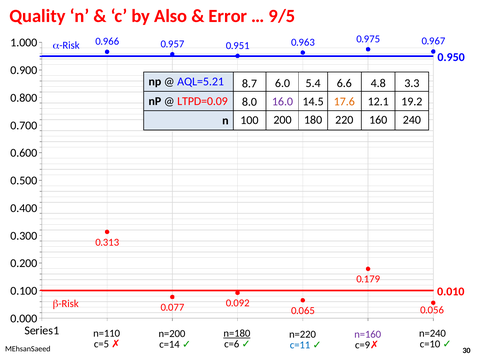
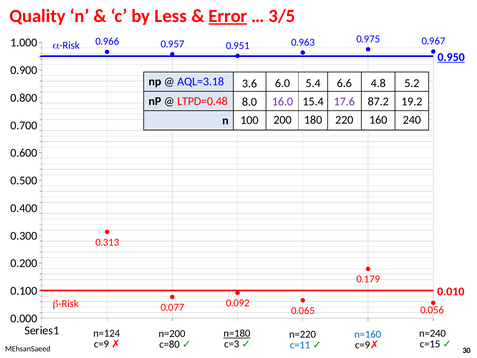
Also: Also -> Less
Error underline: none -> present
9/5: 9/5 -> 3/5
0.950 underline: none -> present
AQL=5.21: AQL=5.21 -> AQL=3.18
3.3: 3.3 -> 5.2
8.7: 8.7 -> 3.6
LTPD=0.09: LTPD=0.09 -> LTPD=0.48
14.5: 14.5 -> 15.4
17.6 colour: orange -> purple
12.1: 12.1 -> 87.2
n=110: n=110 -> n=124
n=160 colour: purple -> blue
c=5: c=5 -> c=9
c=14: c=14 -> c=80
c=6: c=6 -> c=3
c=10: c=10 -> c=15
